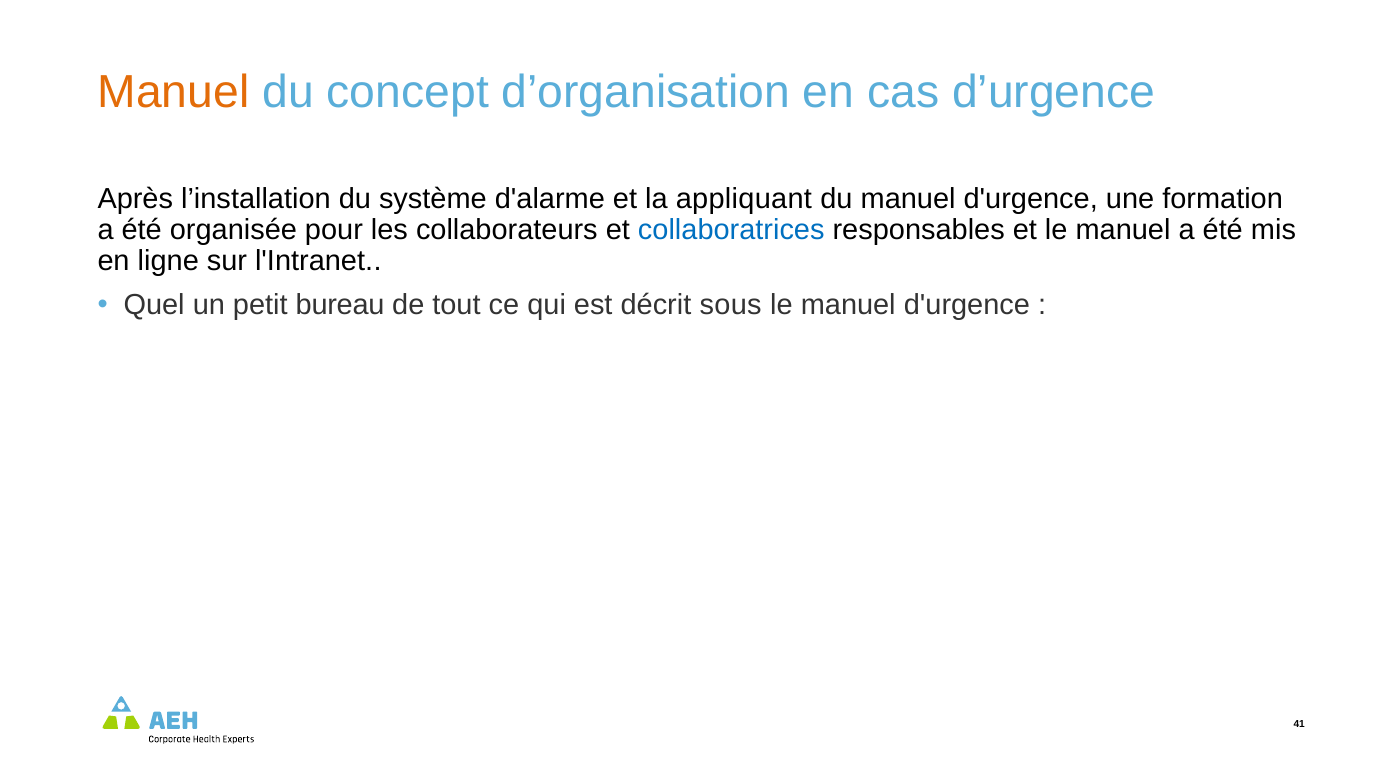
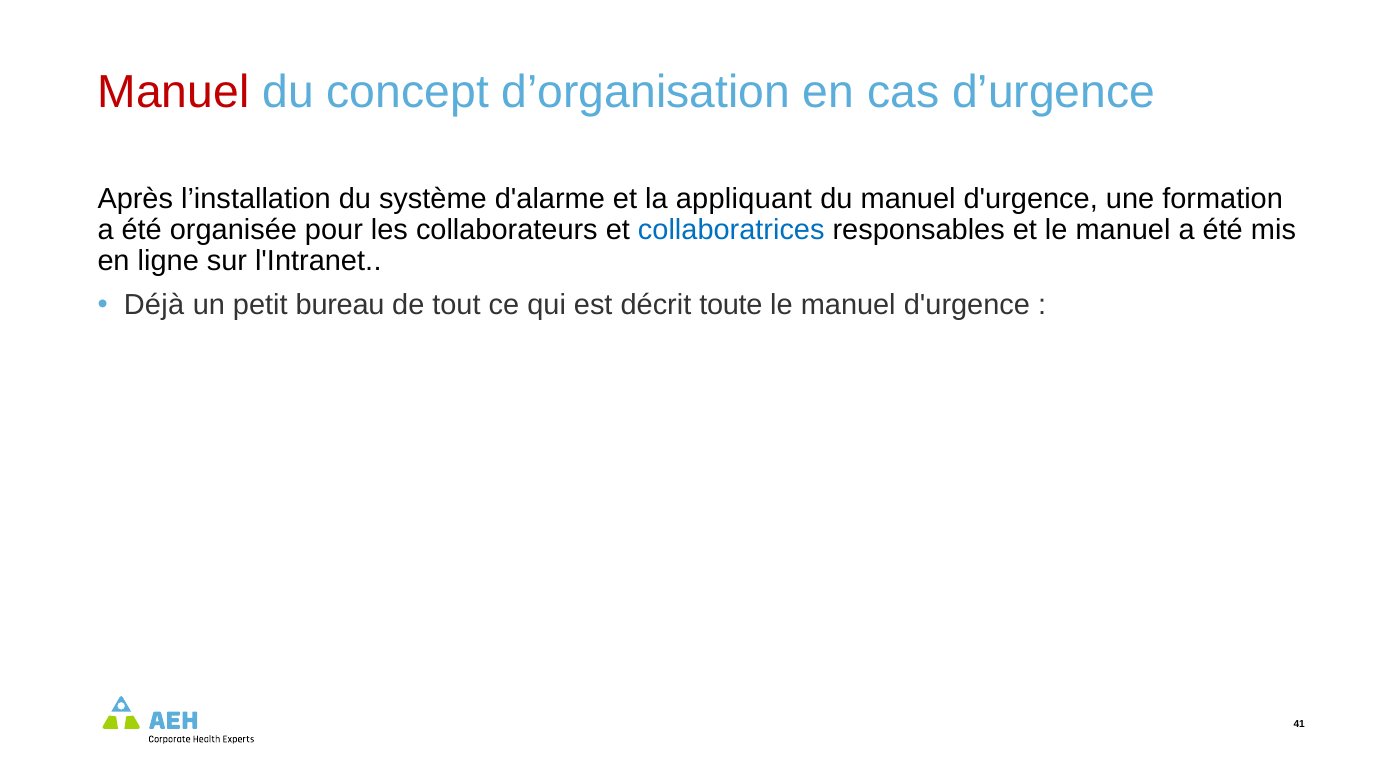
Manuel at (174, 92) colour: orange -> red
Quel: Quel -> Déjà
sous: sous -> toute
